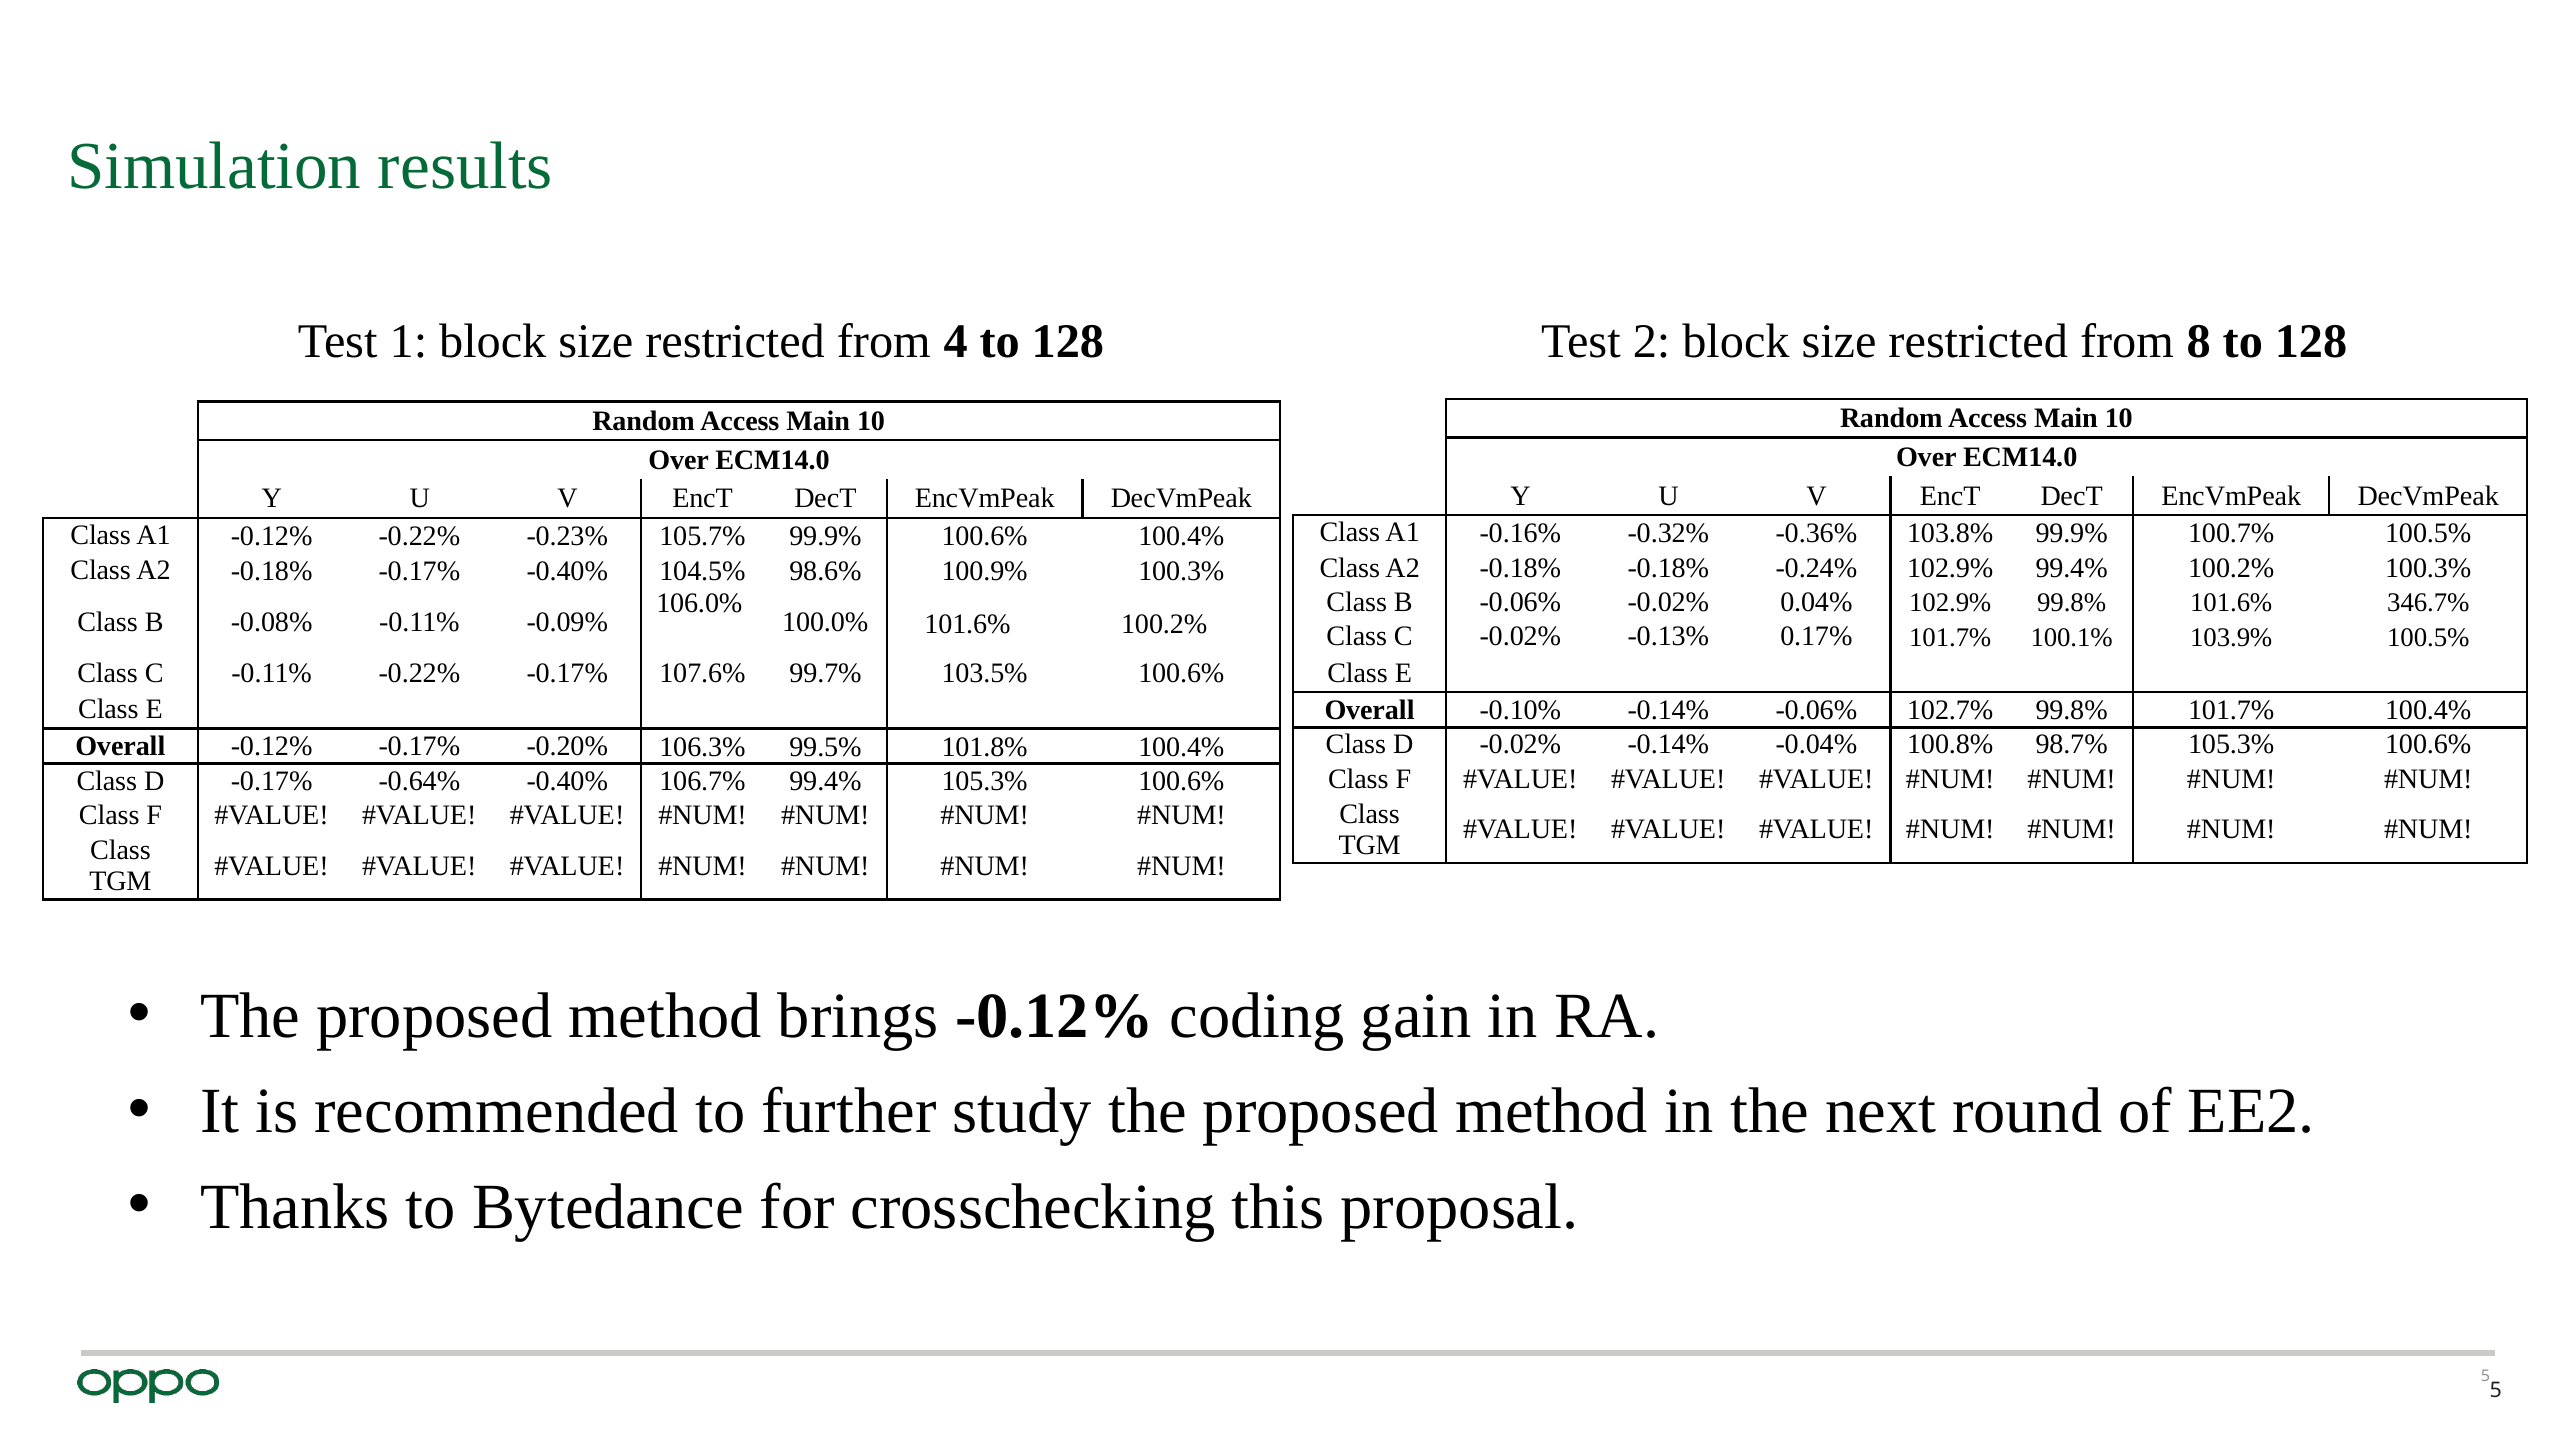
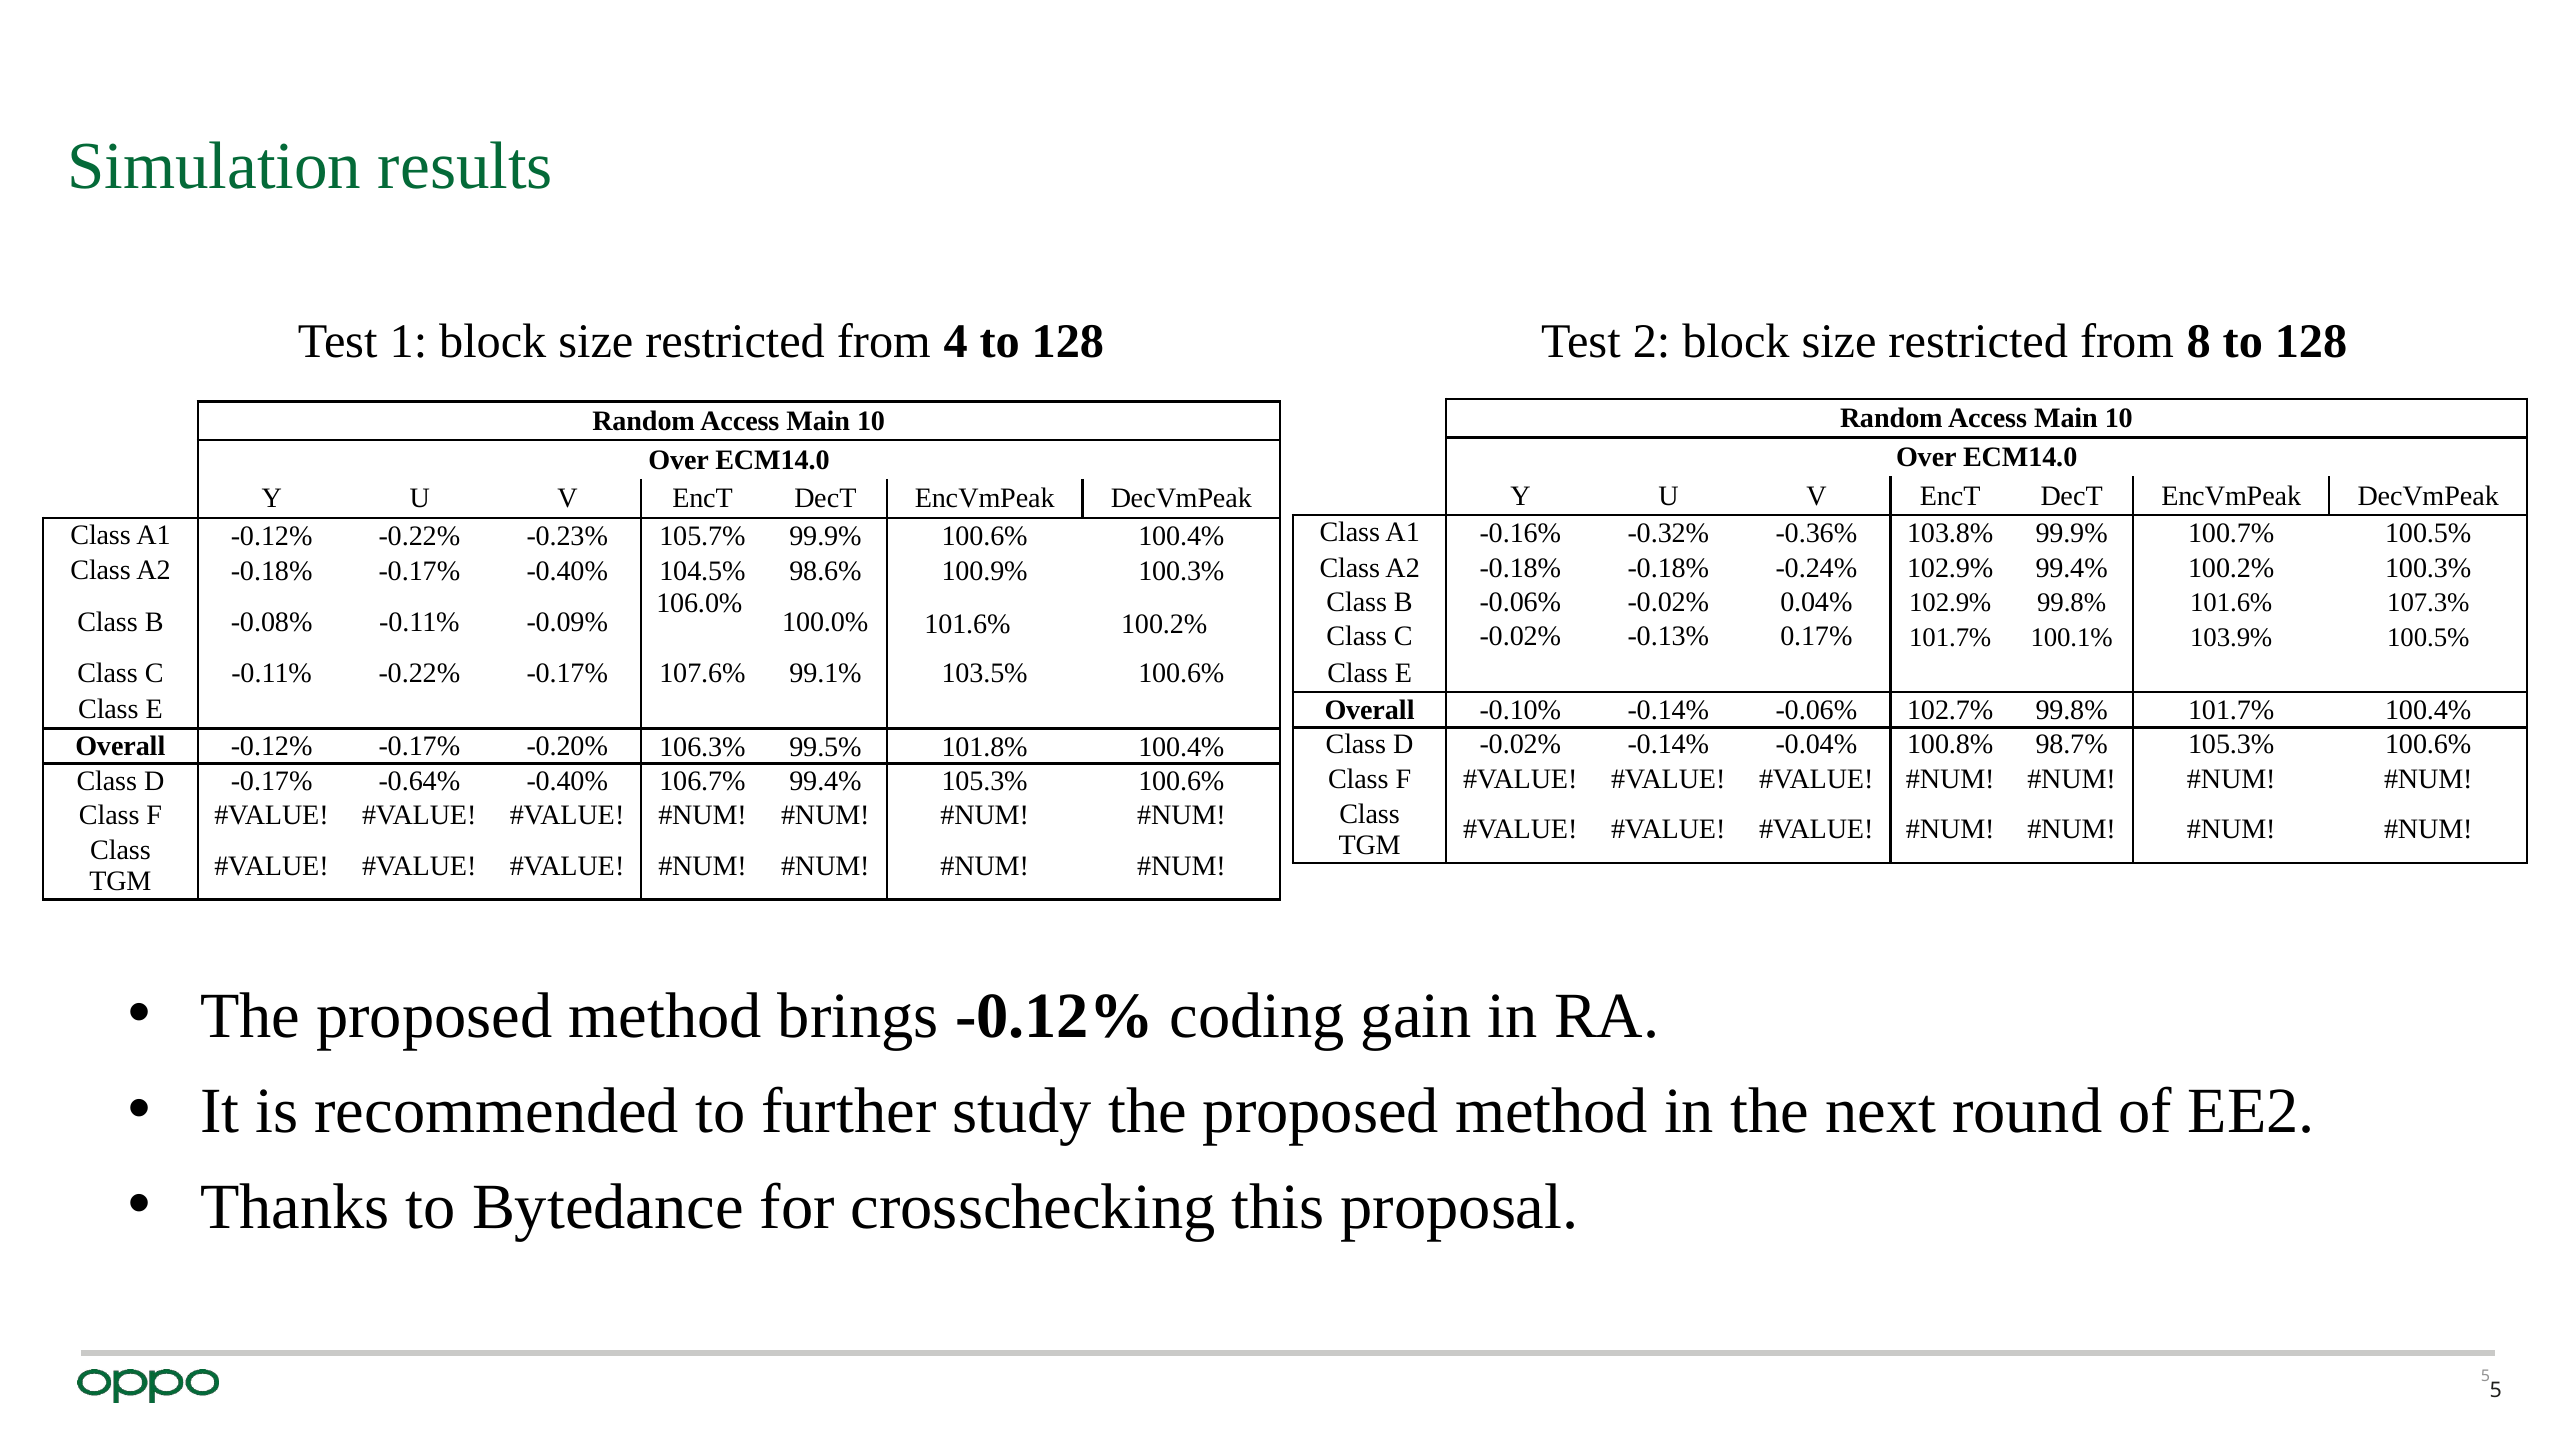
346.7%: 346.7% -> 107.3%
99.7%: 99.7% -> 99.1%
